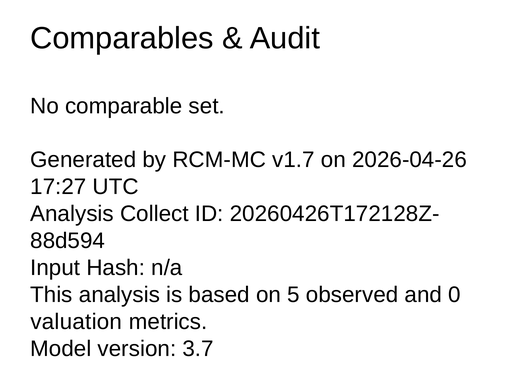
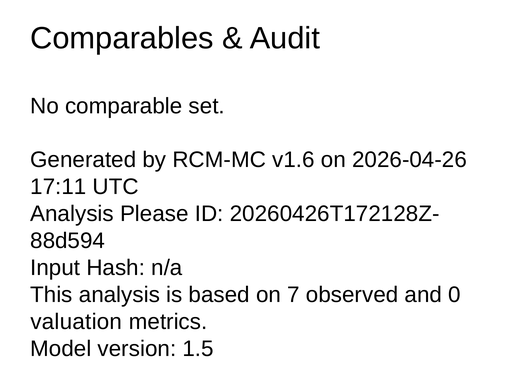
v1.7: v1.7 -> v1.6
17:27: 17:27 -> 17:11
Collect: Collect -> Please
5: 5 -> 7
3.7: 3.7 -> 1.5
